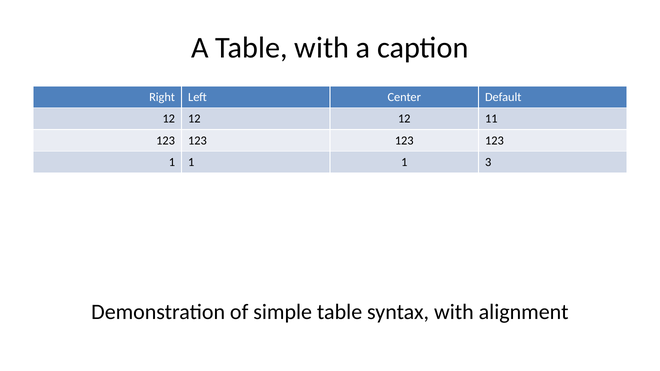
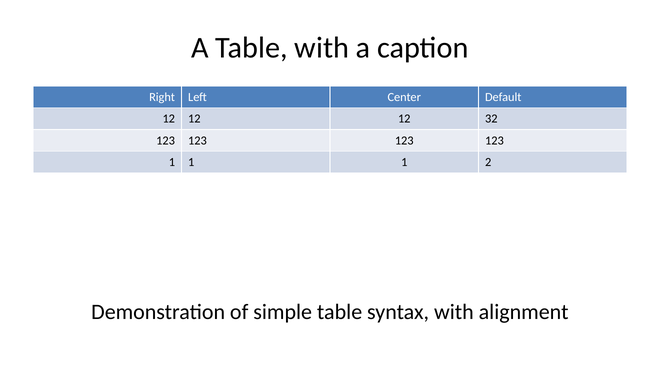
11: 11 -> 32
3: 3 -> 2
